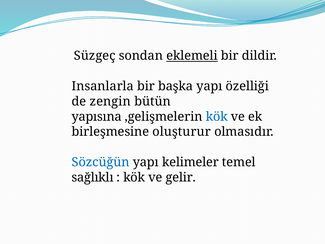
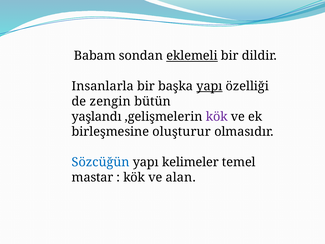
Süzgeç: Süzgeç -> Babam
yapı at (209, 86) underline: none -> present
yapısına: yapısına -> yaşlandı
kök at (217, 116) colour: blue -> purple
sağlıklı: sağlıklı -> mastar
gelir: gelir -> alan
